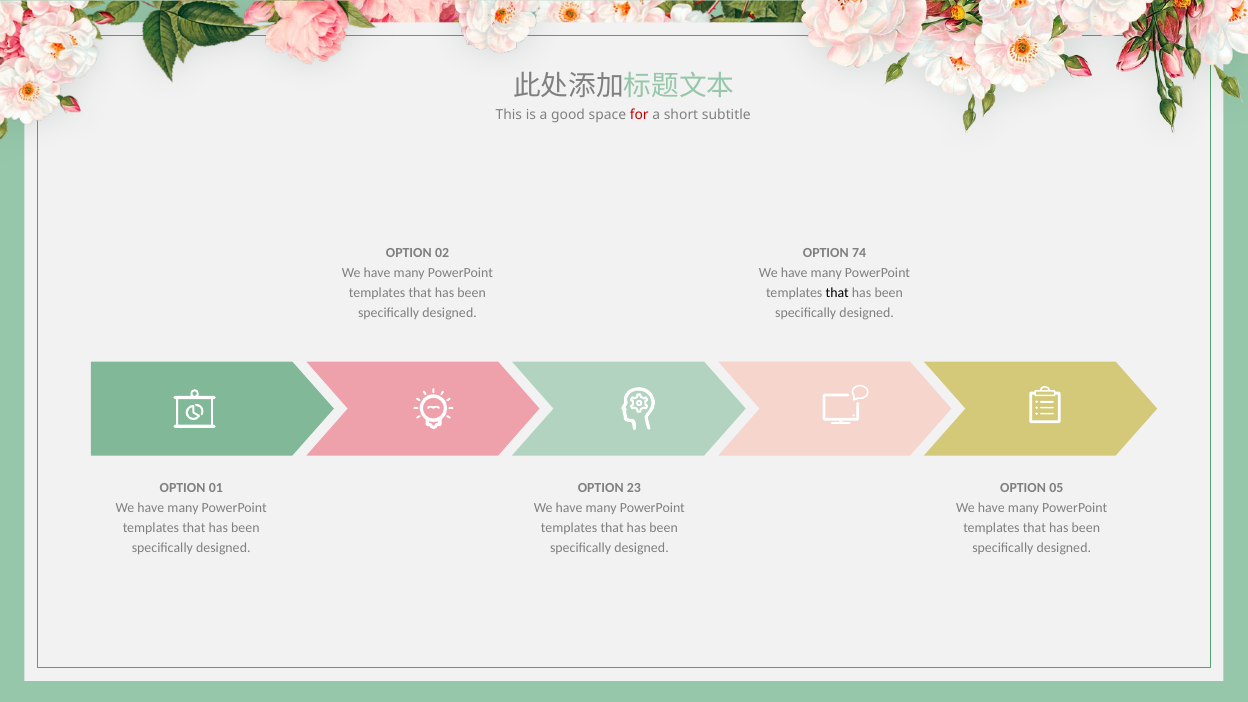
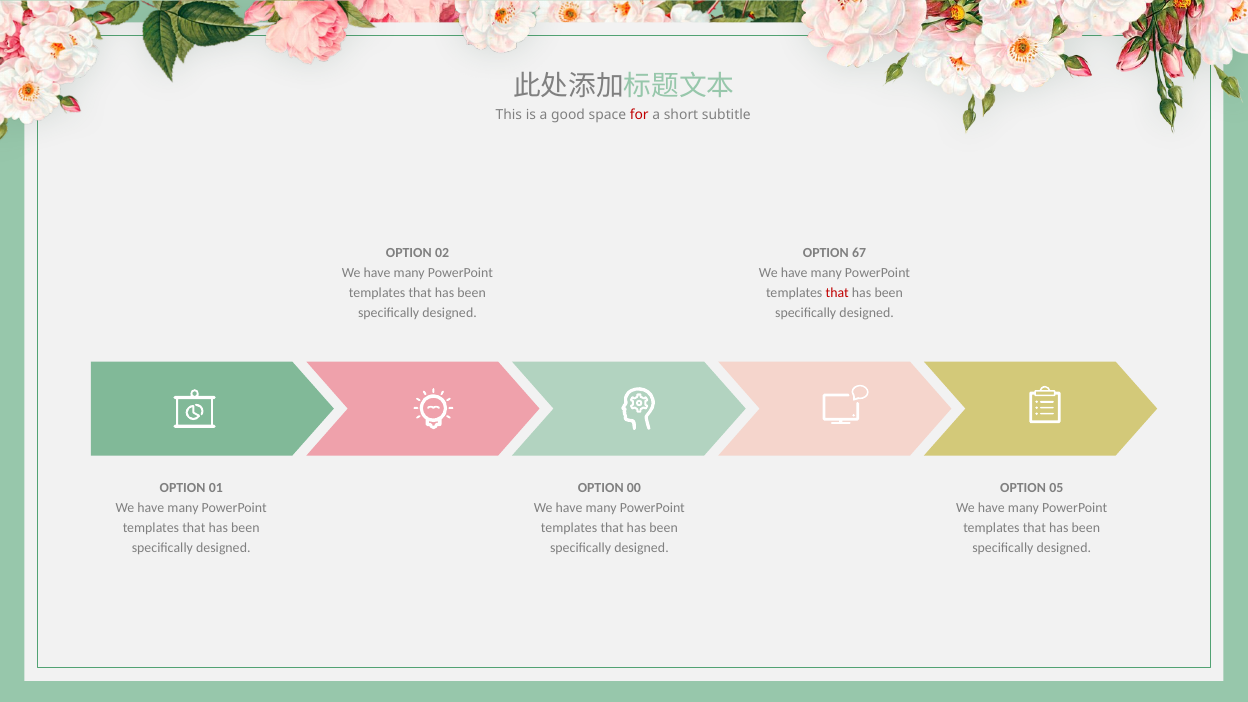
74: 74 -> 67
that at (837, 293) colour: black -> red
23: 23 -> 00
